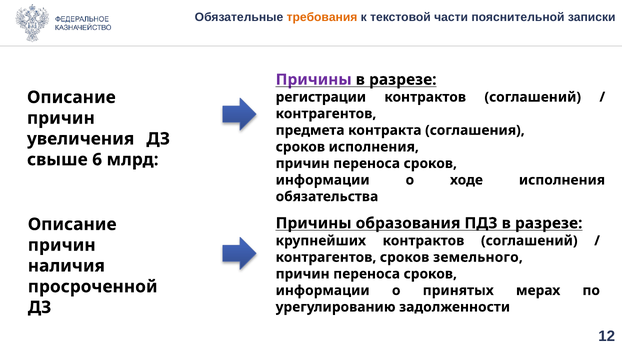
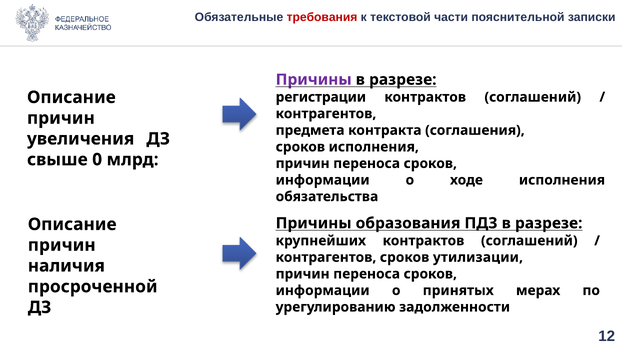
требования colour: orange -> red
6: 6 -> 0
земельного: земельного -> утилизации
